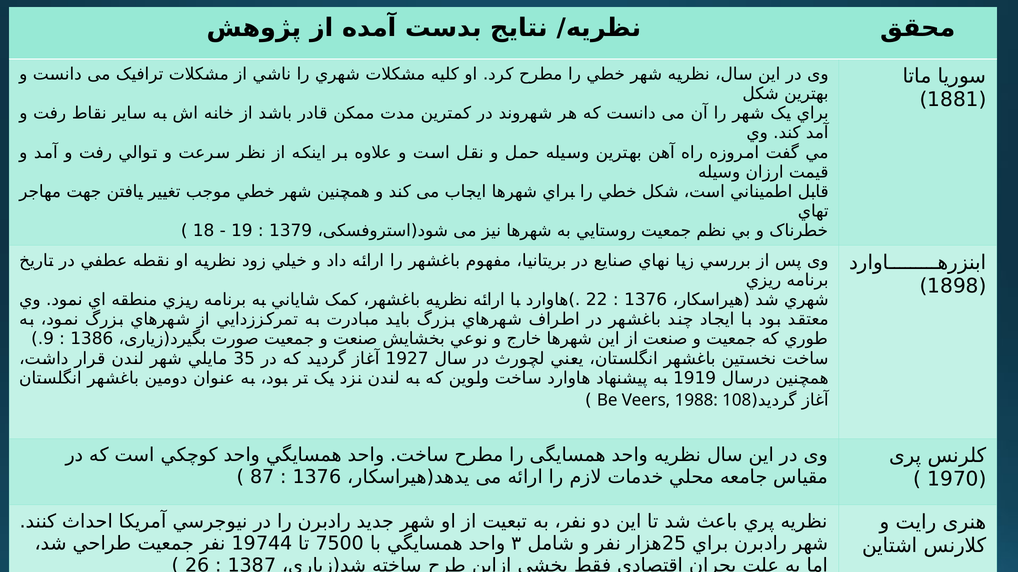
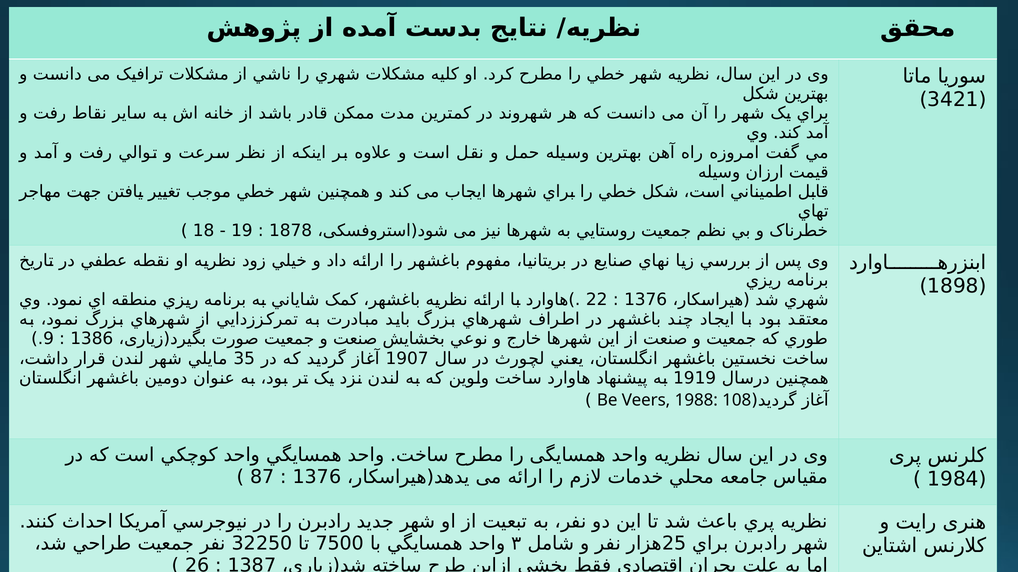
1881: 1881 -> 3421
1379: 1379 -> 1878
1927: 1927 -> 1907
1970: 1970 -> 1984
19744: 19744 -> 32250
